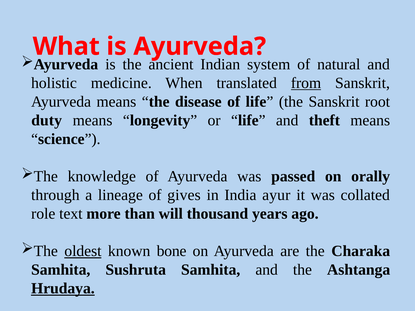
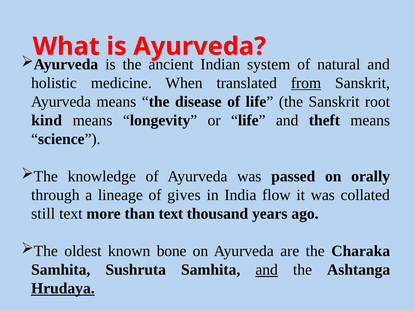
duty: duty -> kind
ayur: ayur -> flow
role: role -> still
than will: will -> text
oldest underline: present -> none
and at (267, 270) underline: none -> present
